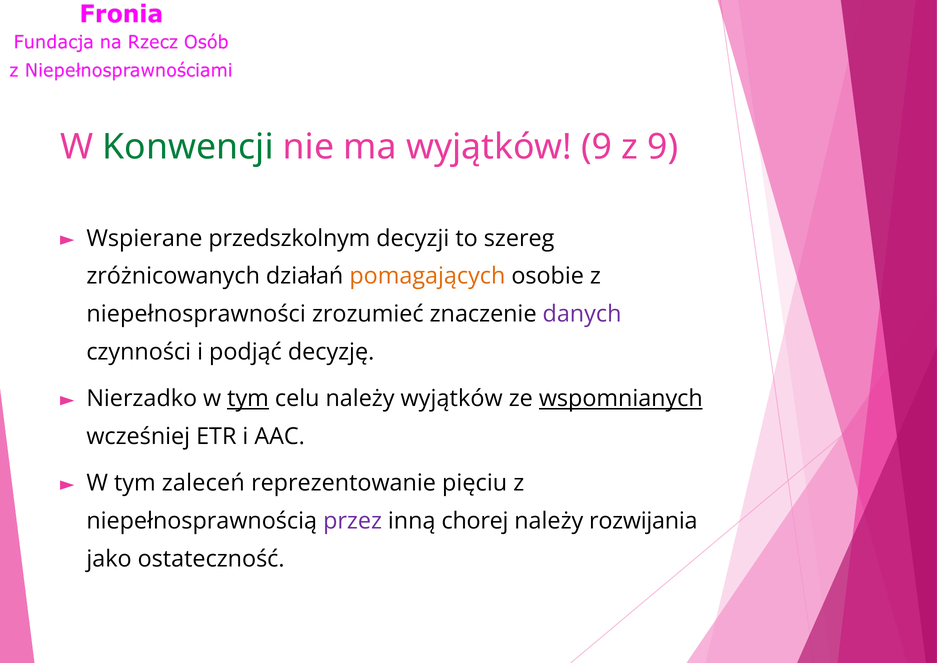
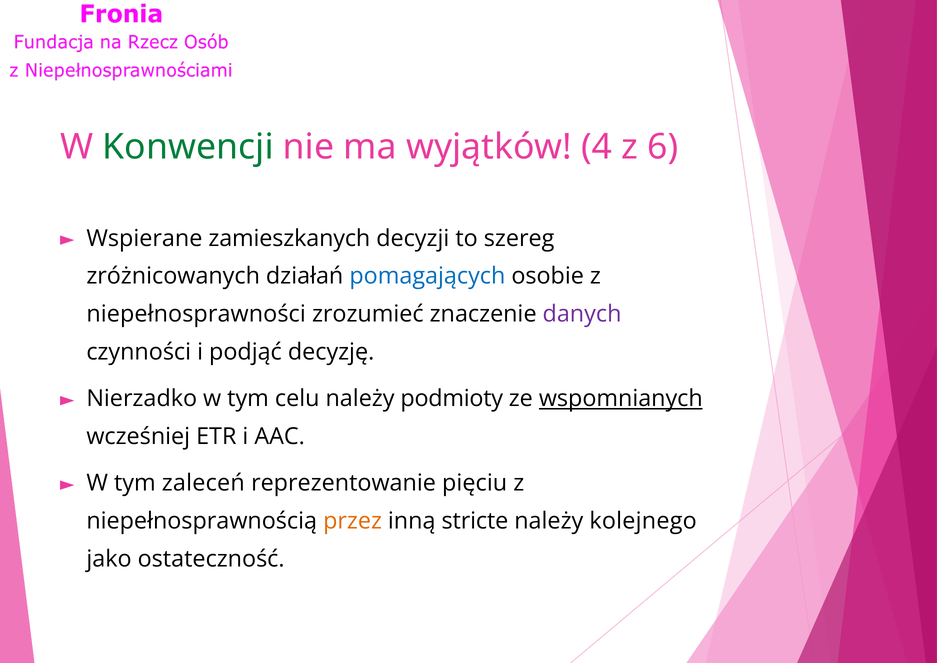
wyjątków 9: 9 -> 4
z 9: 9 -> 6
przedszkolnym: przedszkolnym -> zamieszkanych
pomagających colour: orange -> blue
tym at (248, 398) underline: present -> none
należy wyjątków: wyjątków -> podmioty
przez colour: purple -> orange
chorej: chorej -> stricte
rozwijania: rozwijania -> kolejnego
